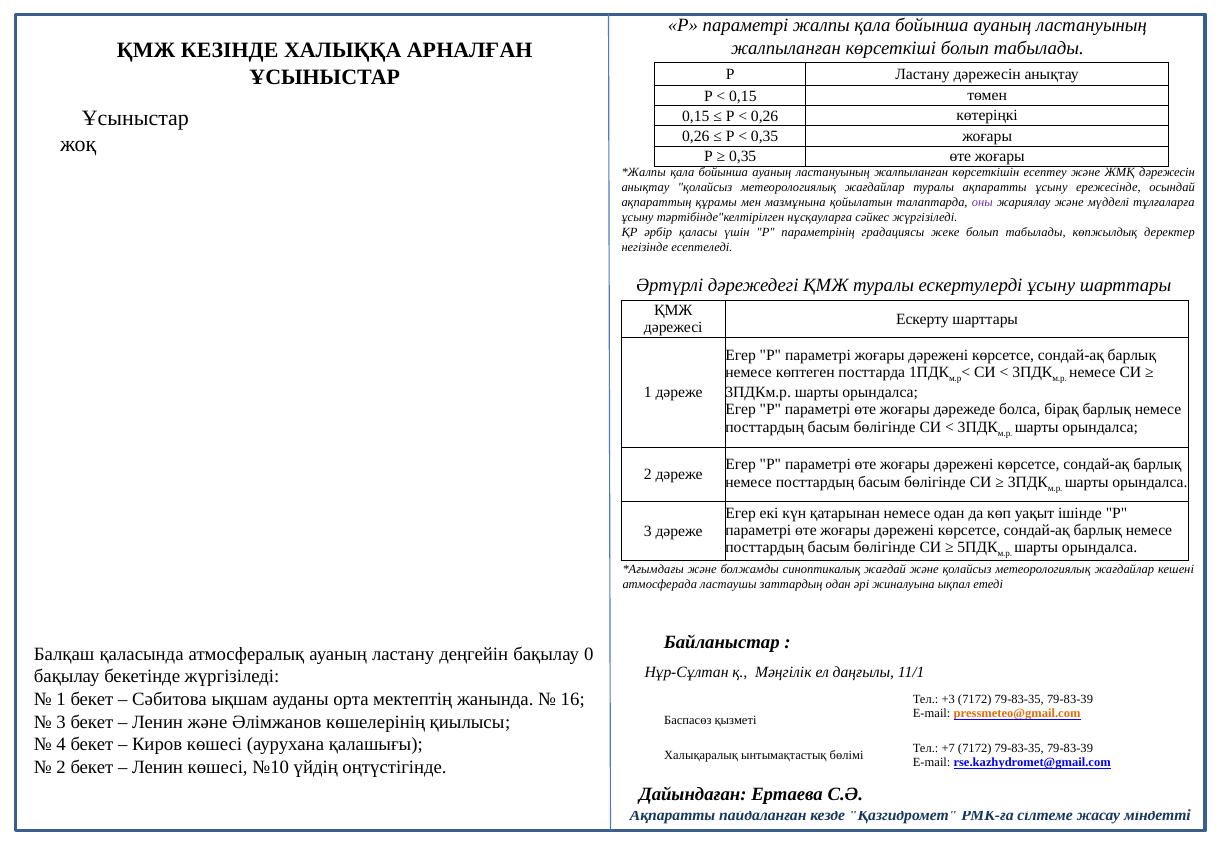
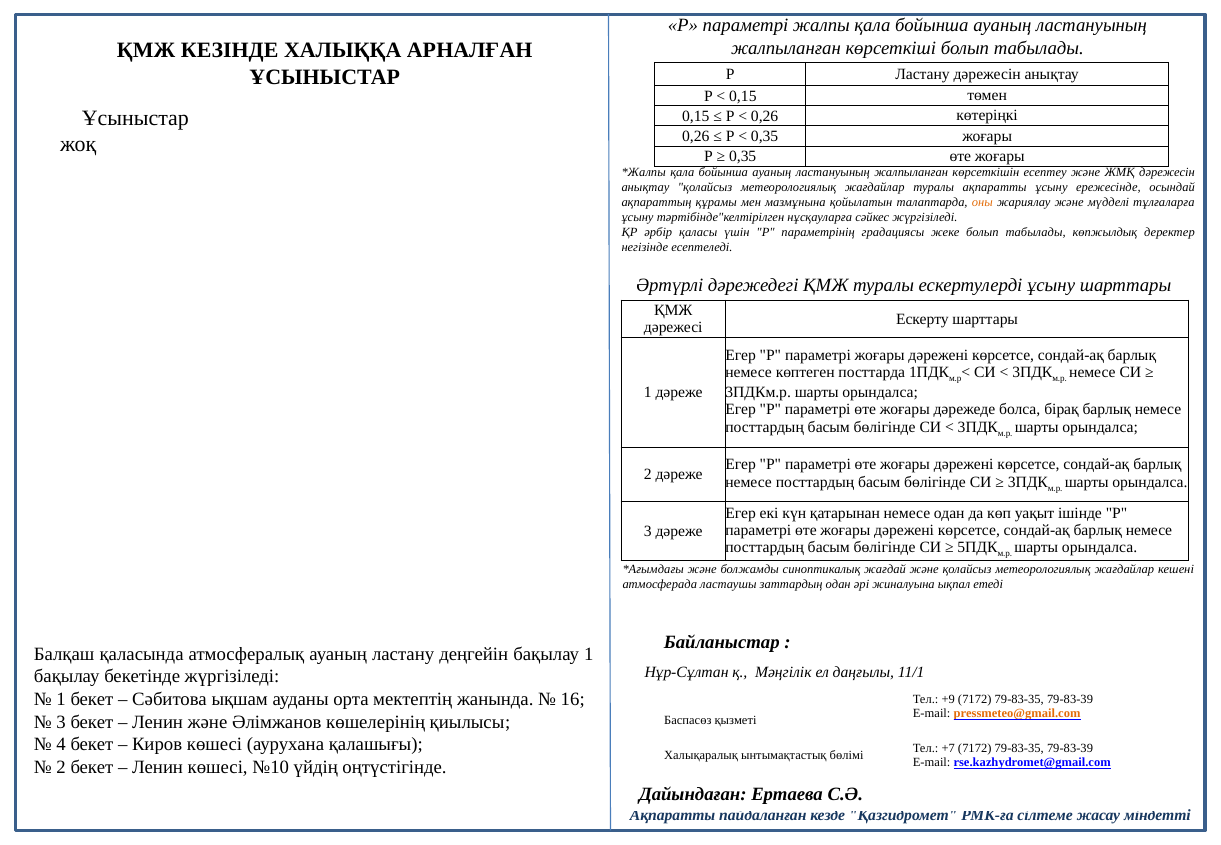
оны colour: purple -> orange
бақылау 0: 0 -> 1
+3: +3 -> +9
